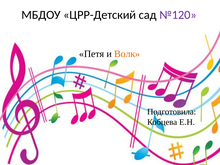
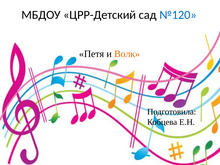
№120 colour: purple -> blue
